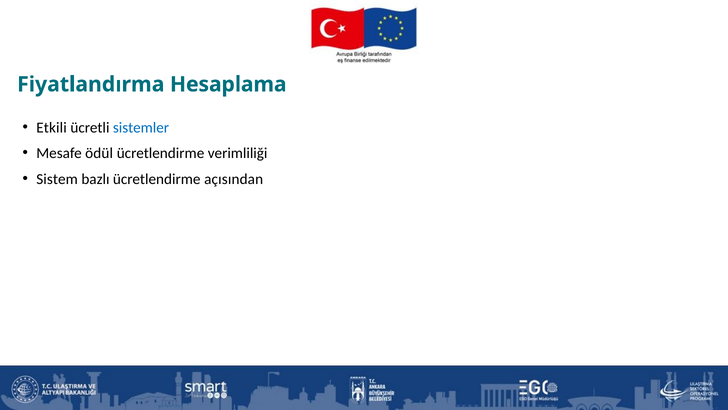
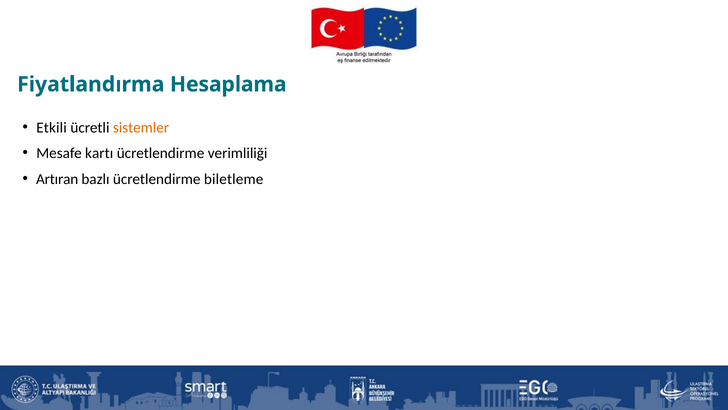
sistemler colour: blue -> orange
ödül: ödül -> kartı
Sistem: Sistem -> Artıran
açısından: açısından -> biletleme
